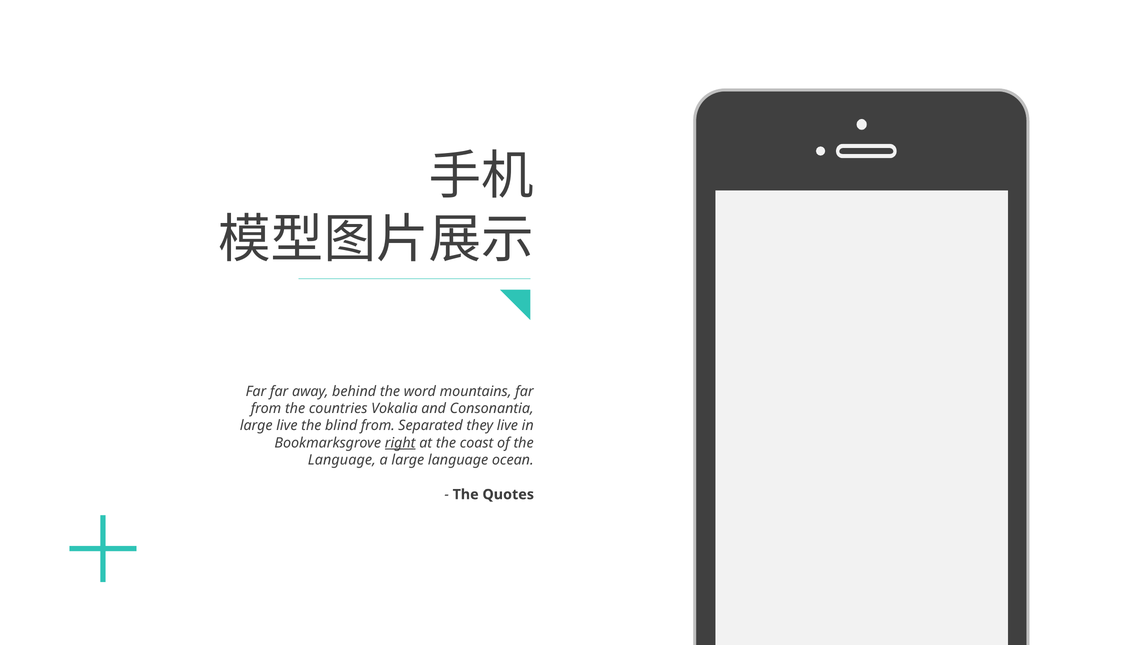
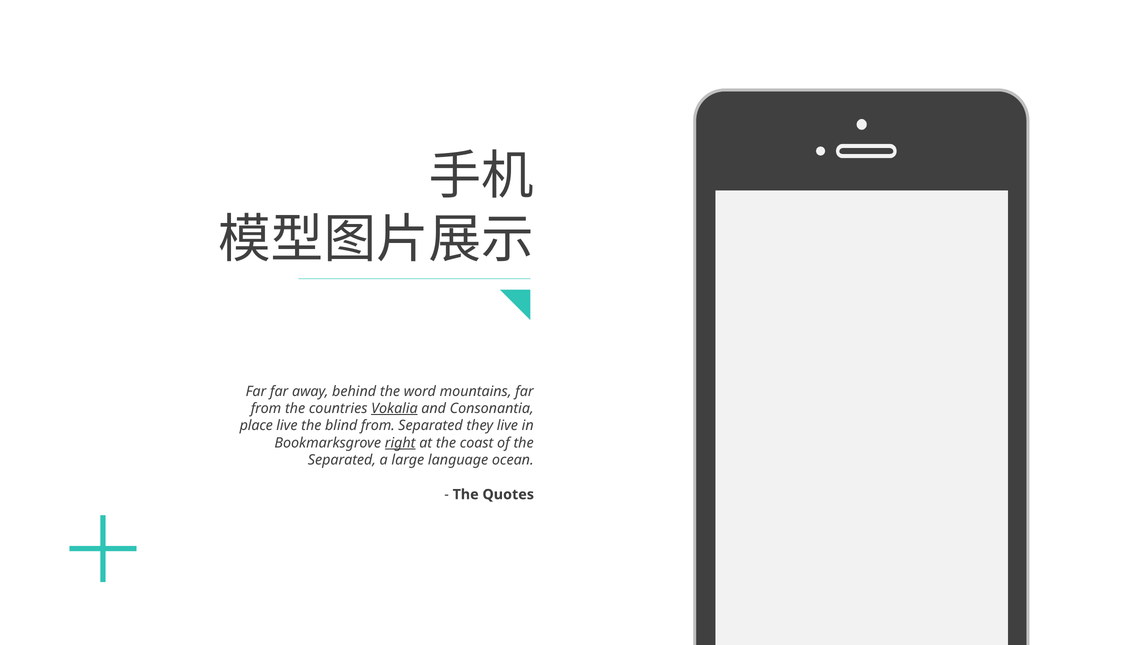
Vokalia underline: none -> present
large at (256, 426): large -> place
Language at (342, 460): Language -> Separated
